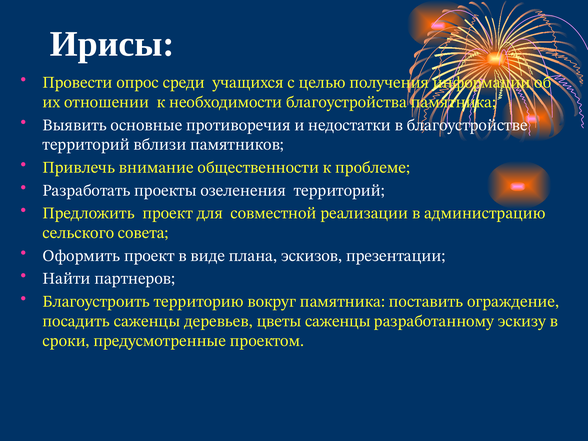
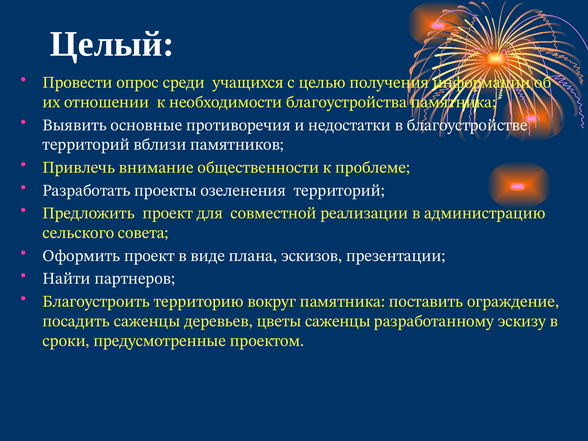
Ирисы: Ирисы -> Целый
